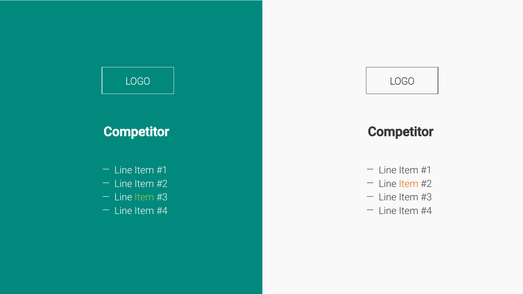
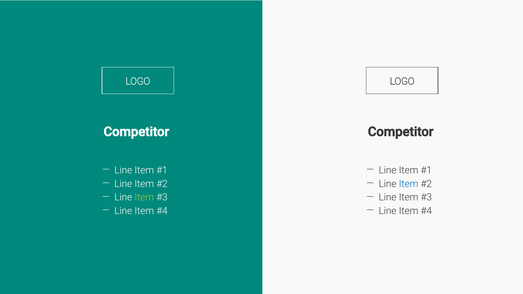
Item at (409, 184) colour: orange -> blue
